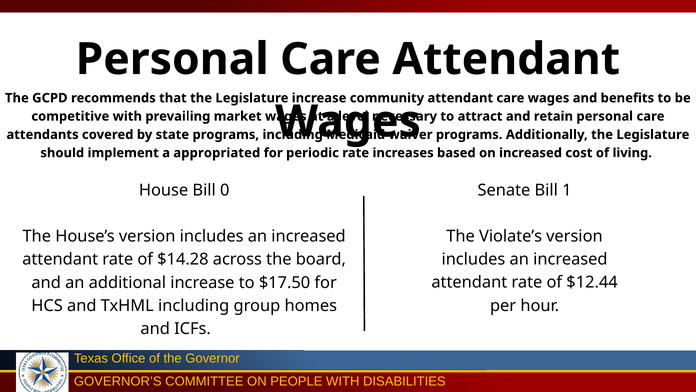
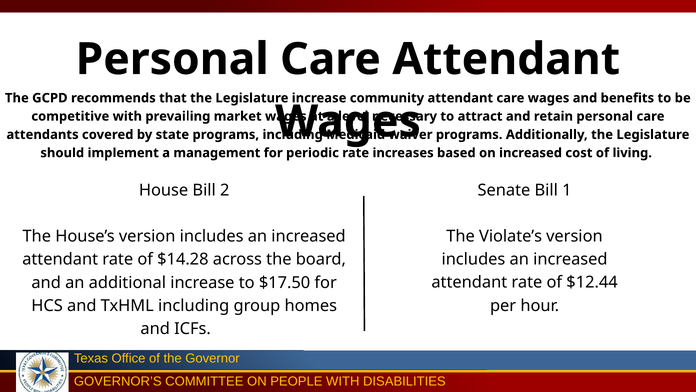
appropriated: appropriated -> management
0: 0 -> 2
